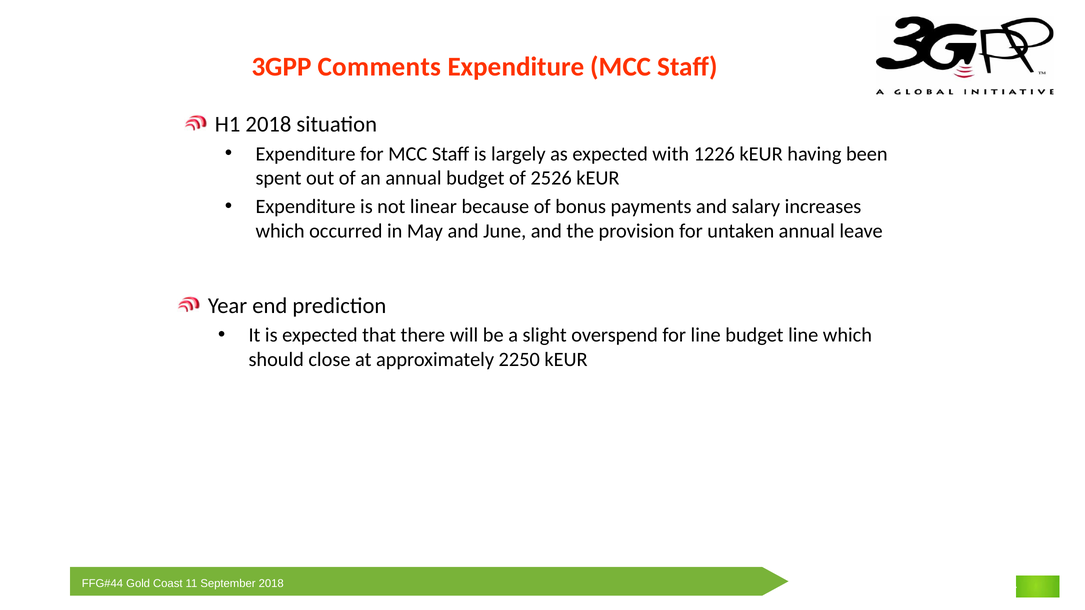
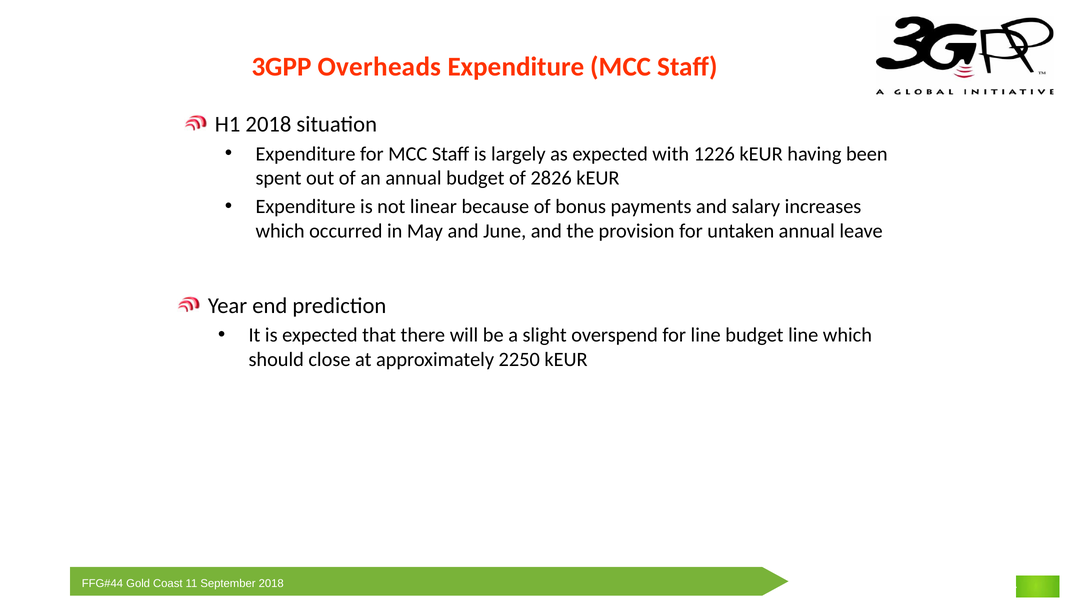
Comments: Comments -> Overheads
2526: 2526 -> 2826
